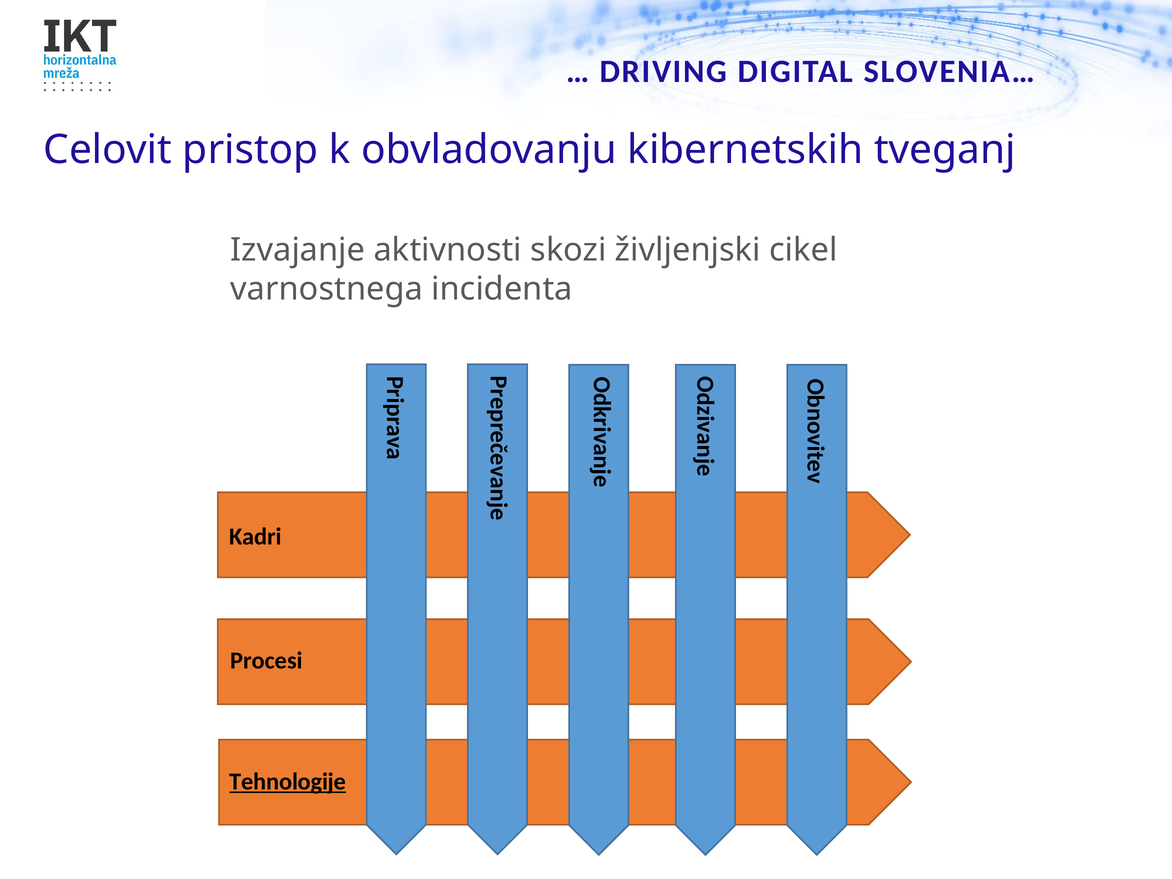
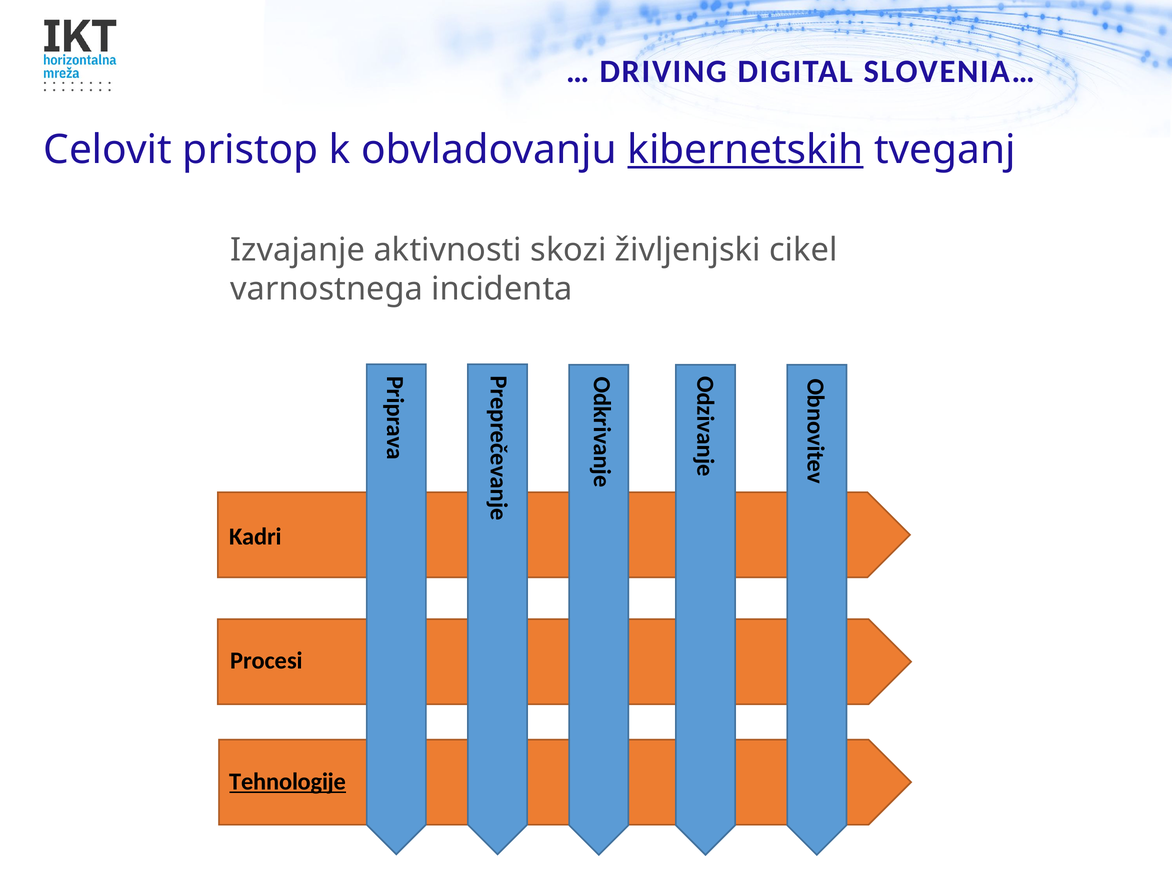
kibernetskih underline: none -> present
